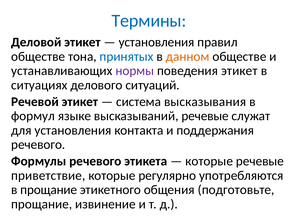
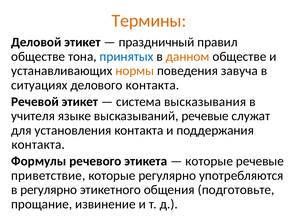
Термины colour: blue -> orange
установления at (157, 42): установления -> праздничный
нормы colour: purple -> orange
поведения этикет: этикет -> завуча
делового ситуаций: ситуаций -> контакта
формул: формул -> учителя
речевого at (38, 144): речевого -> контакта
в прощание: прощание -> регулярно
